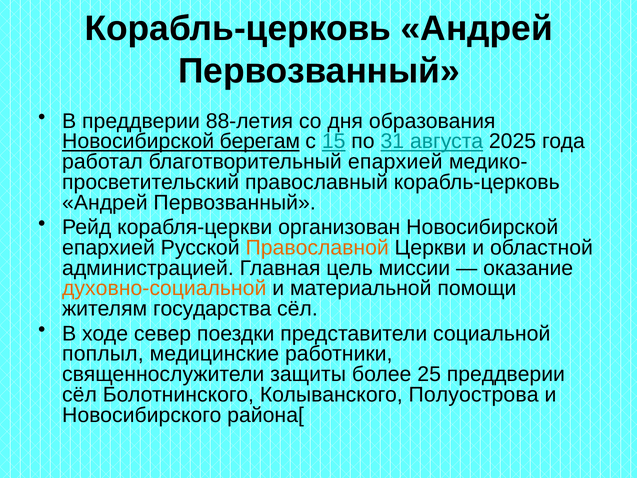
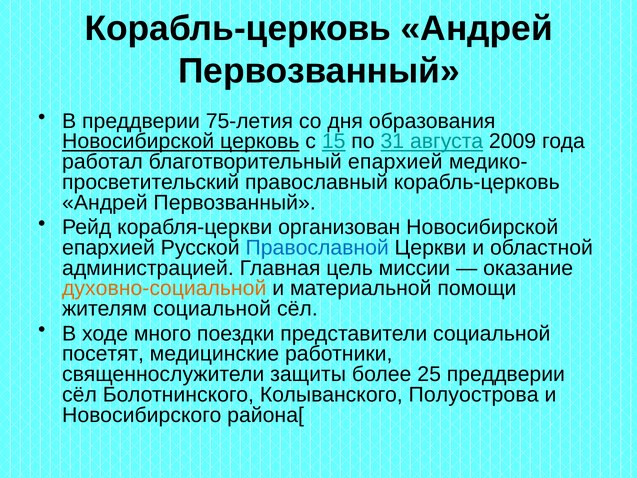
88-летия: 88-летия -> 75-летия
берегам: берегам -> церковь
2025: 2025 -> 2009
Православной colour: orange -> blue
жителям государства: государства -> социальной
север: север -> много
поплыл: поплыл -> посетят
